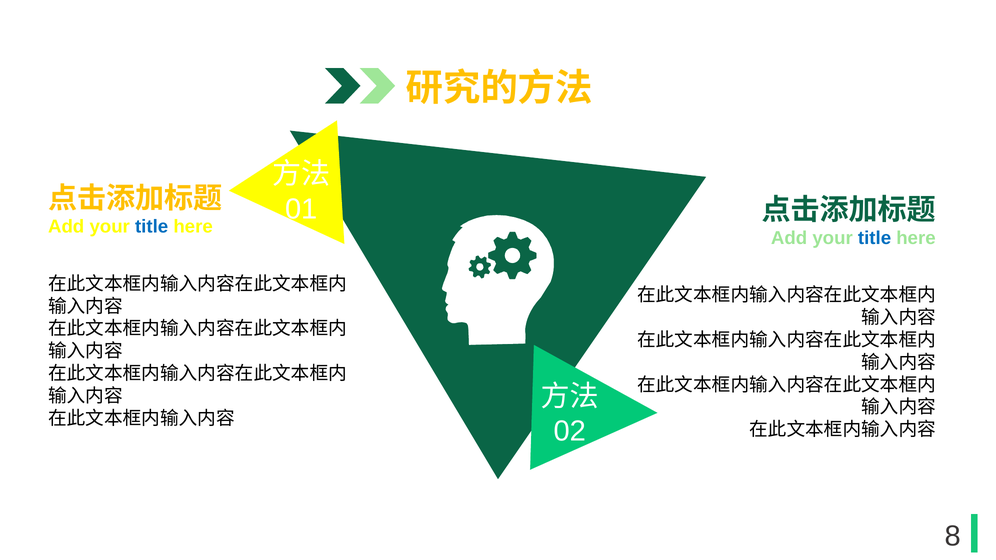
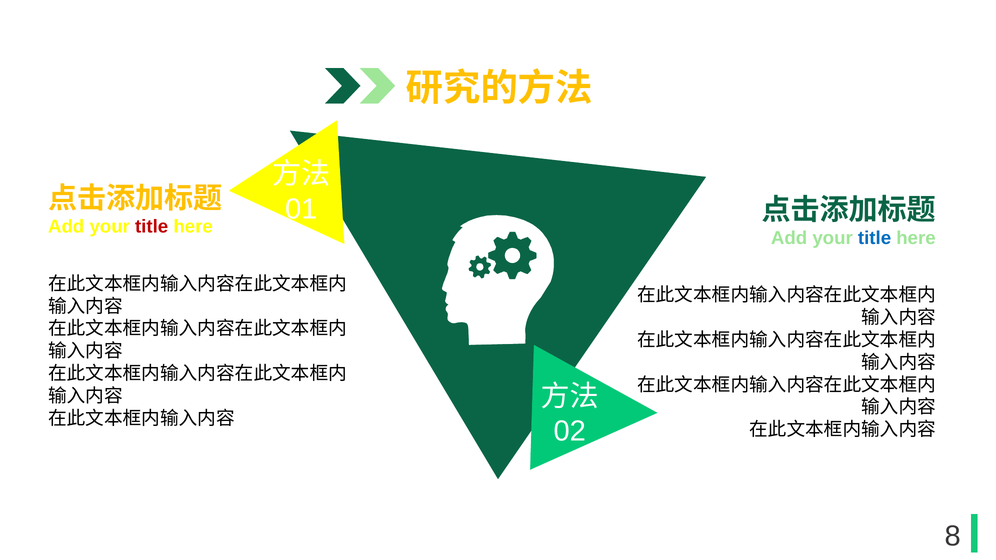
title at (152, 227) colour: blue -> red
